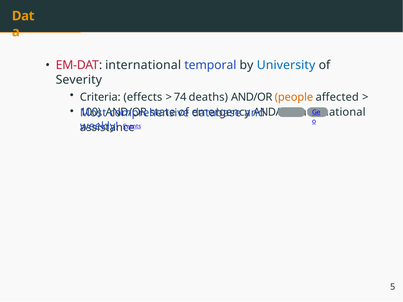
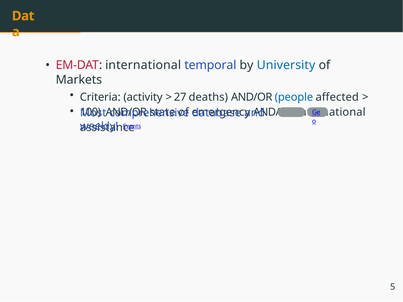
Severity: Severity -> Markets
effects: effects -> activity
74: 74 -> 27
people colour: orange -> blue
